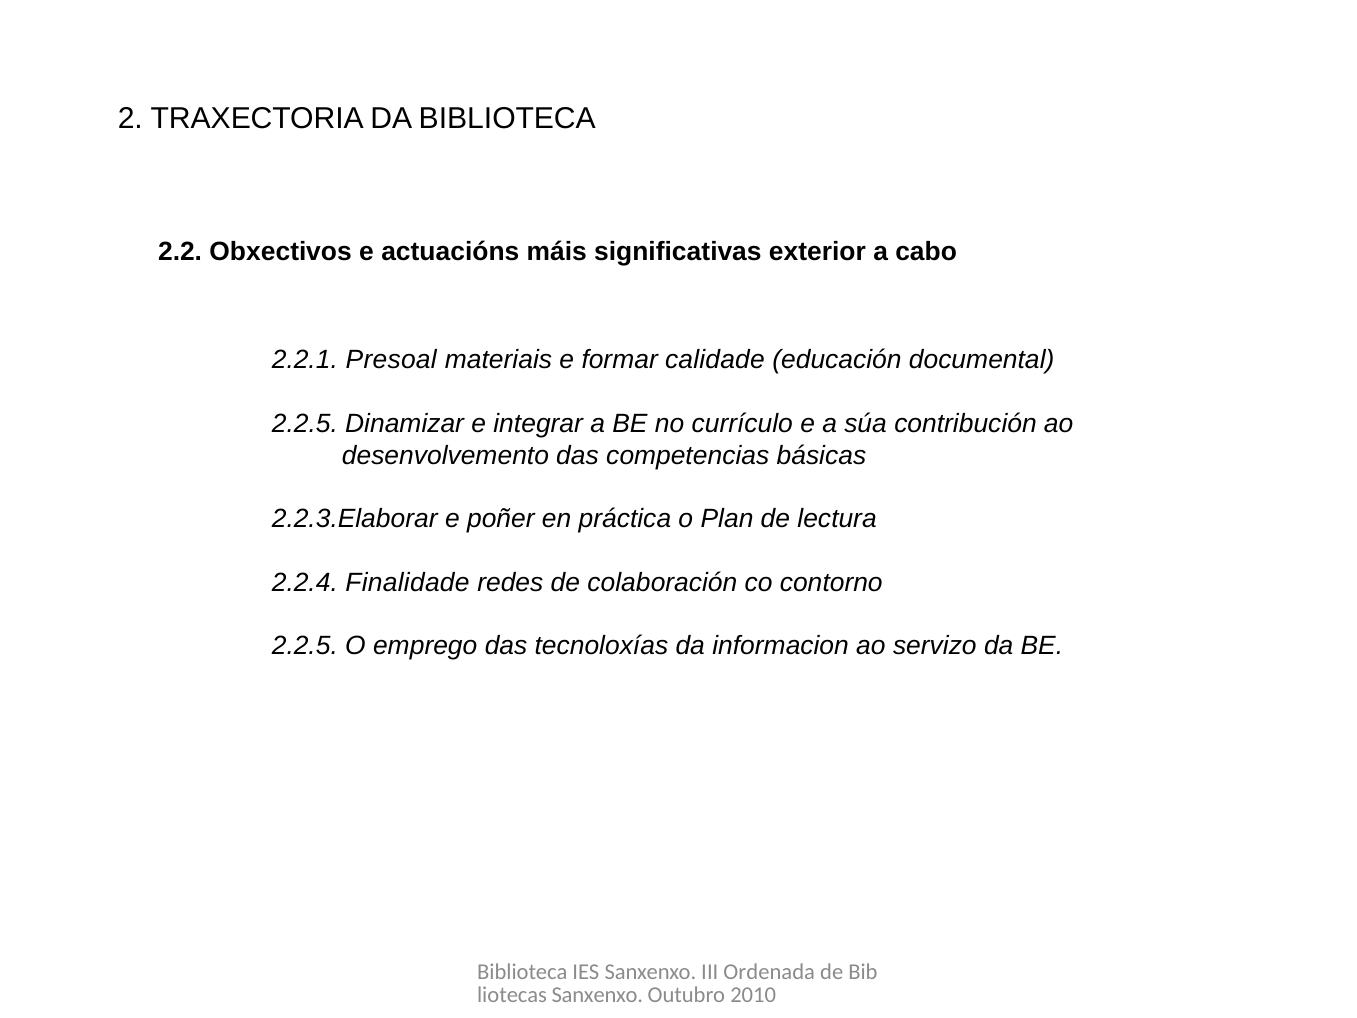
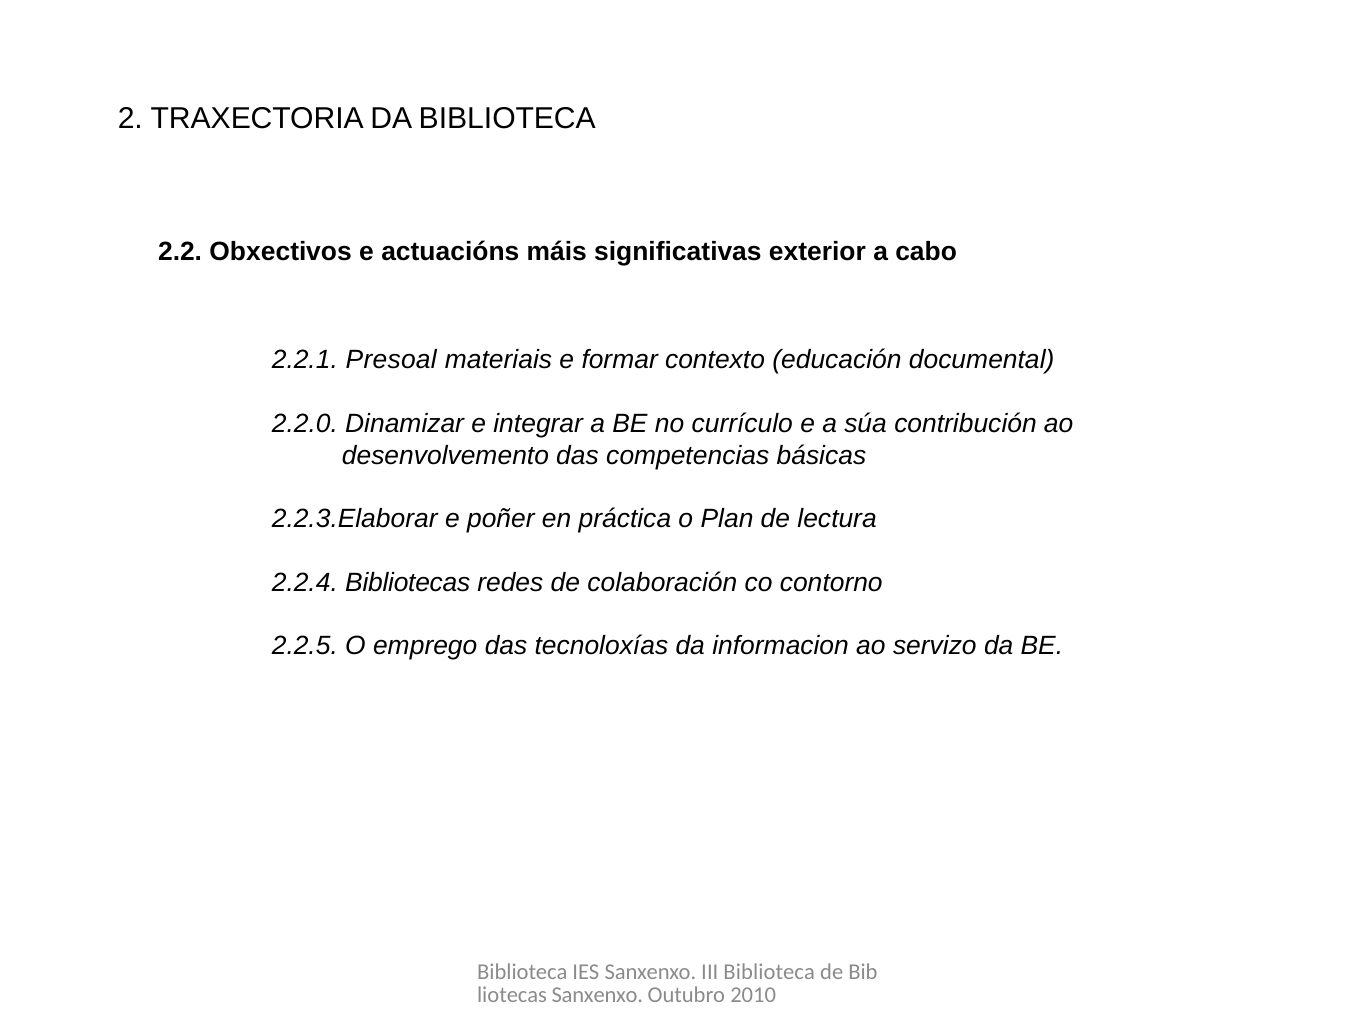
calidade: calidade -> contexto
2.2.5 at (305, 424): 2.2.5 -> 2.2.0
Finalidade: Finalidade -> Bibliotecas
III Ordenada: Ordenada -> Biblioteca
